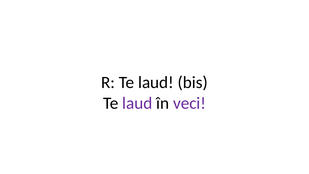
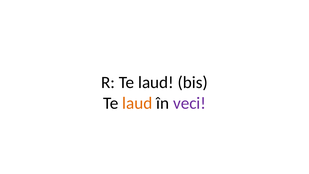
laud at (137, 103) colour: purple -> orange
